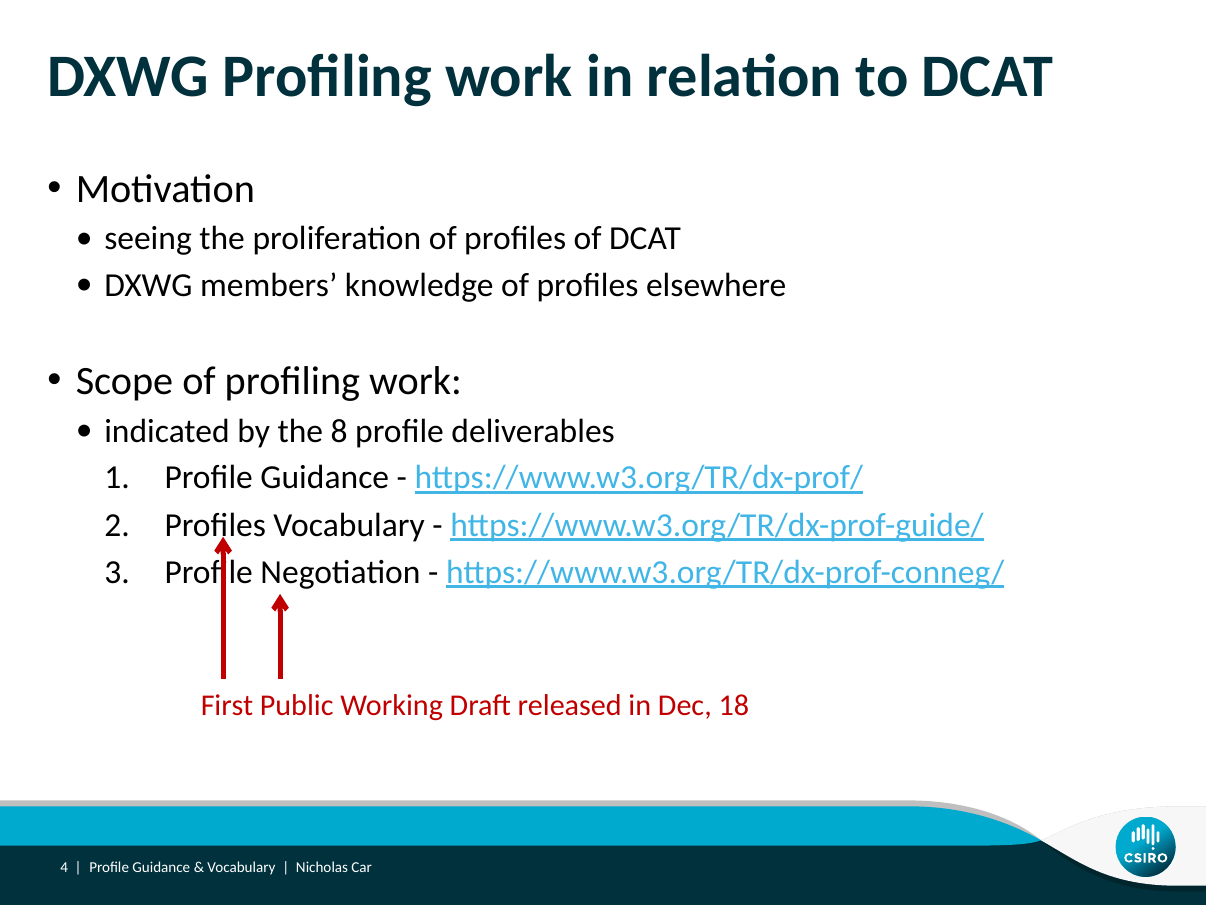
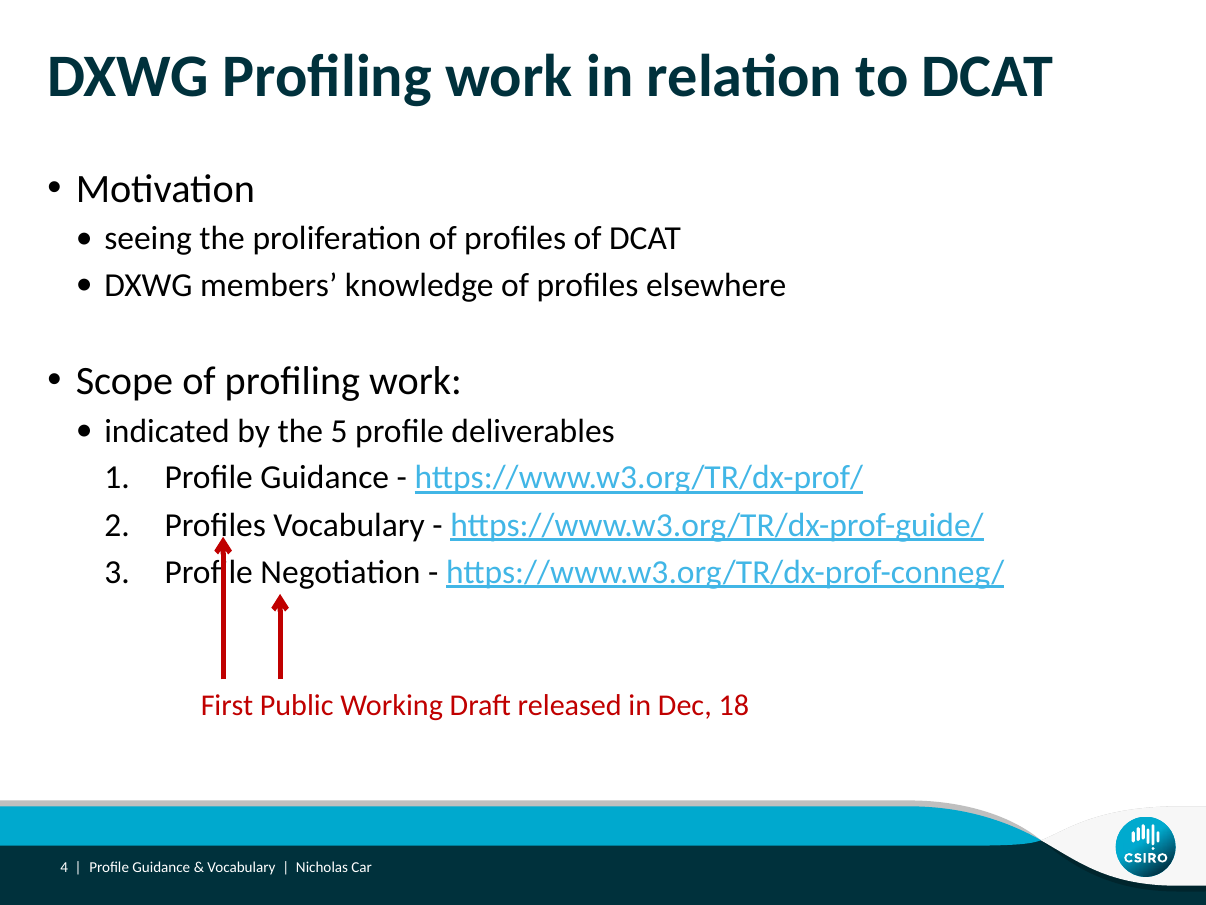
8: 8 -> 5
